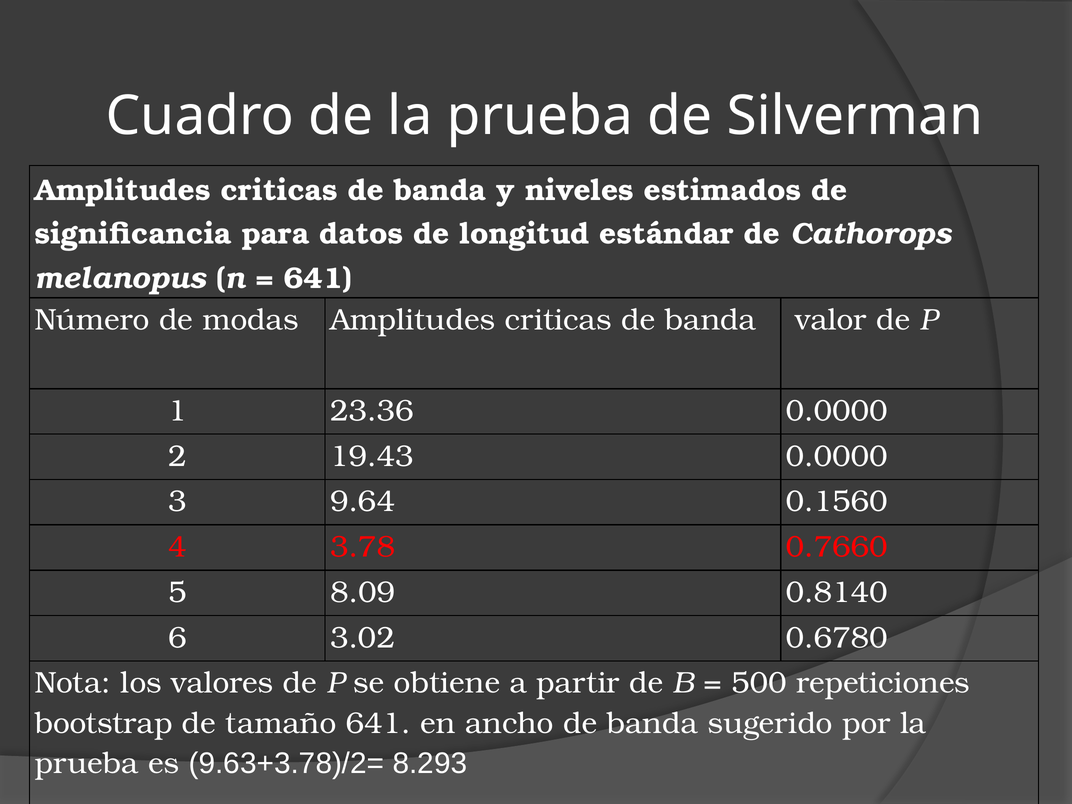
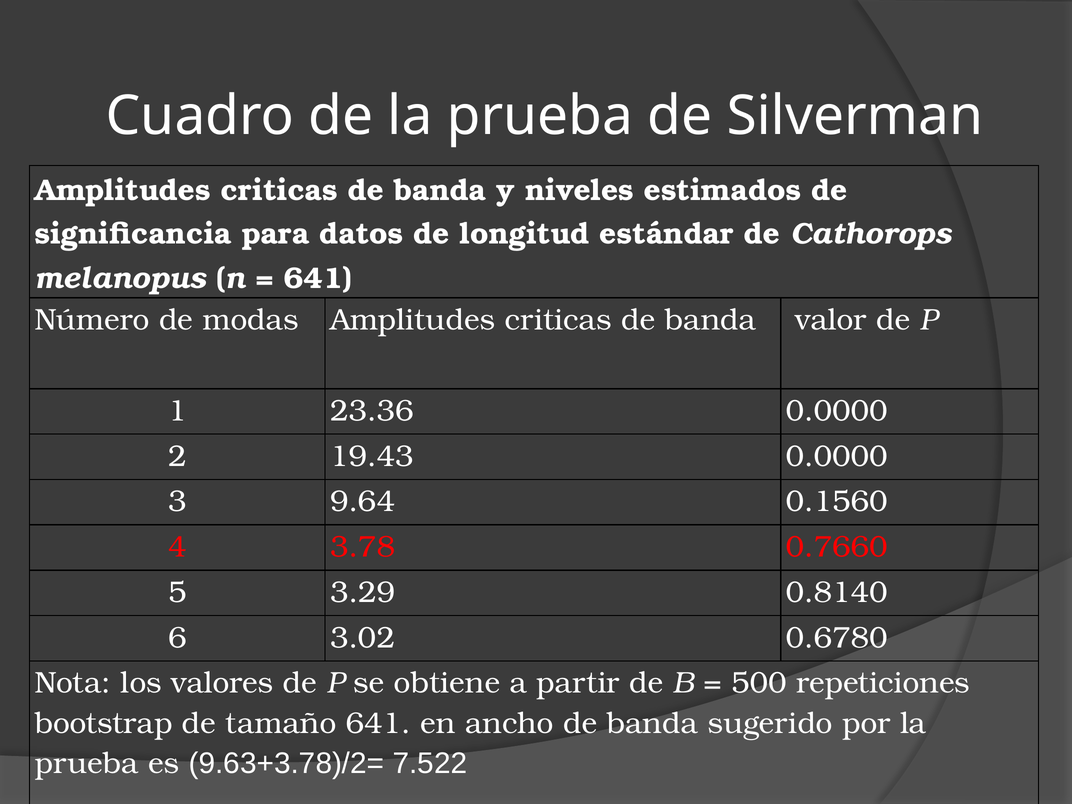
8.09: 8.09 -> 3.29
8.293: 8.293 -> 7.522
